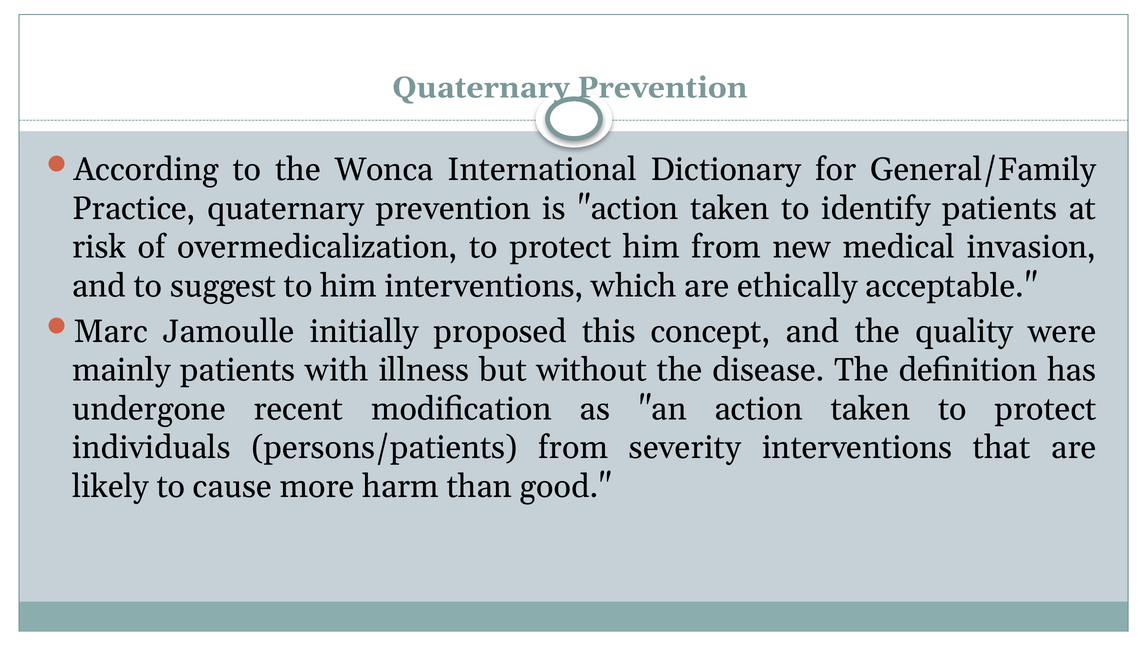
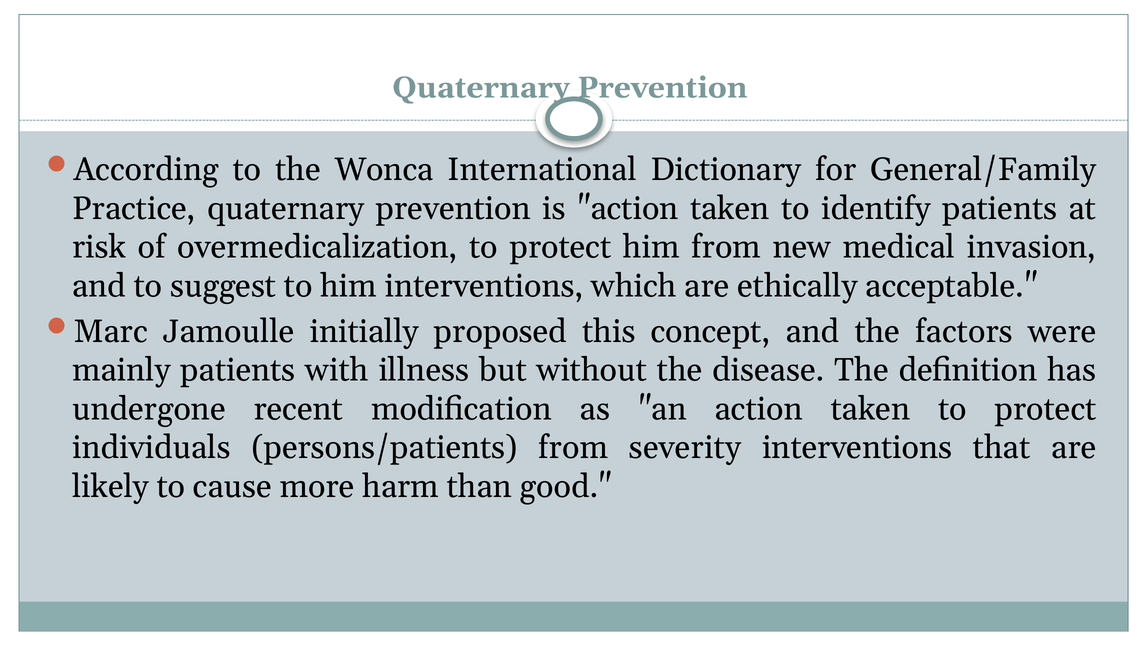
quality: quality -> factors
